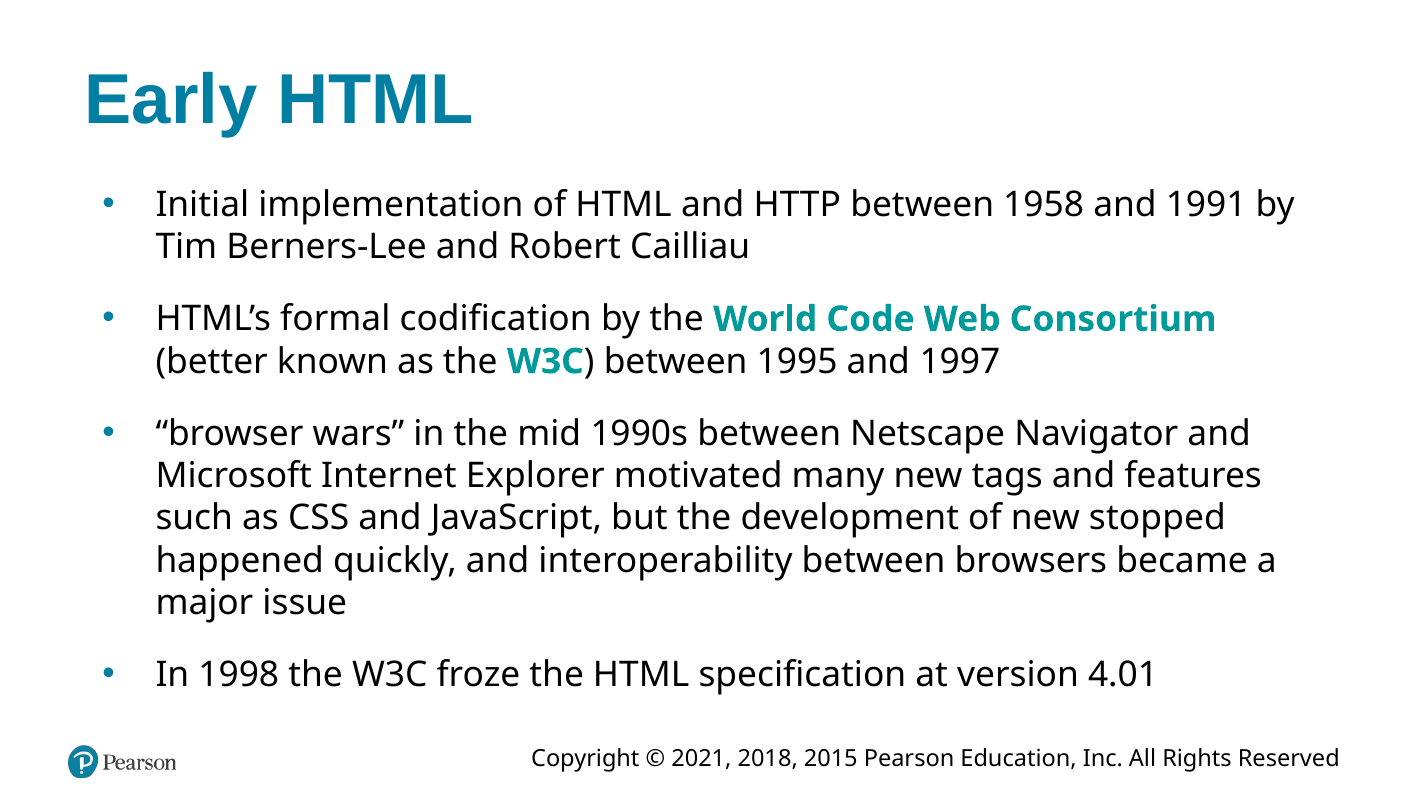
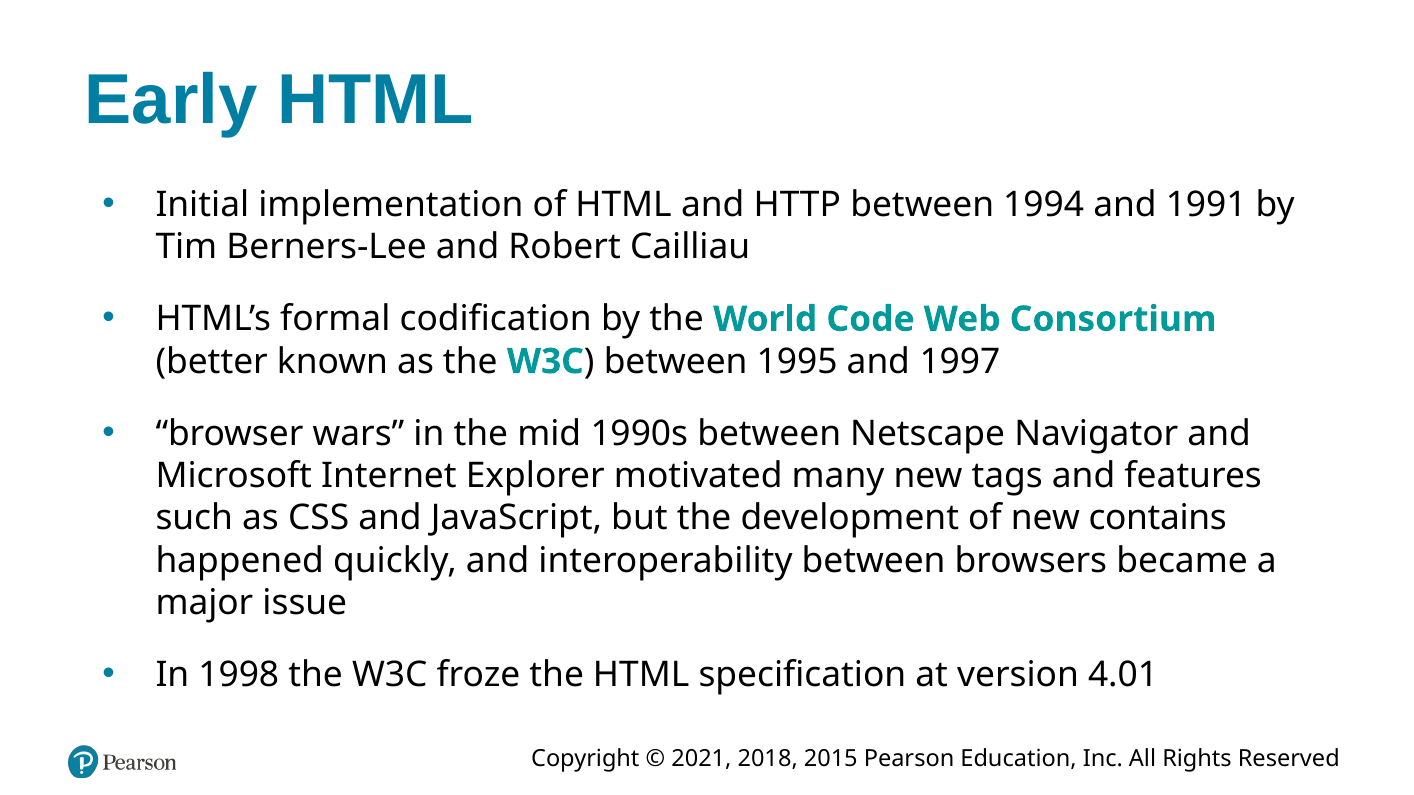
1958: 1958 -> 1994
stopped: stopped -> contains
